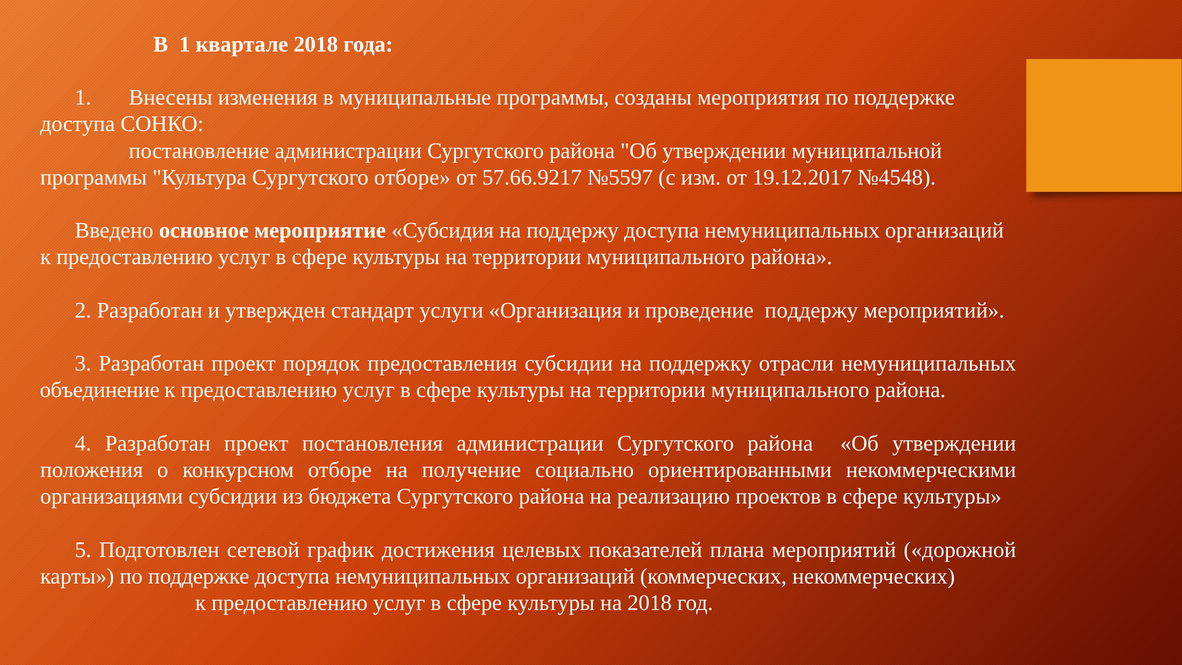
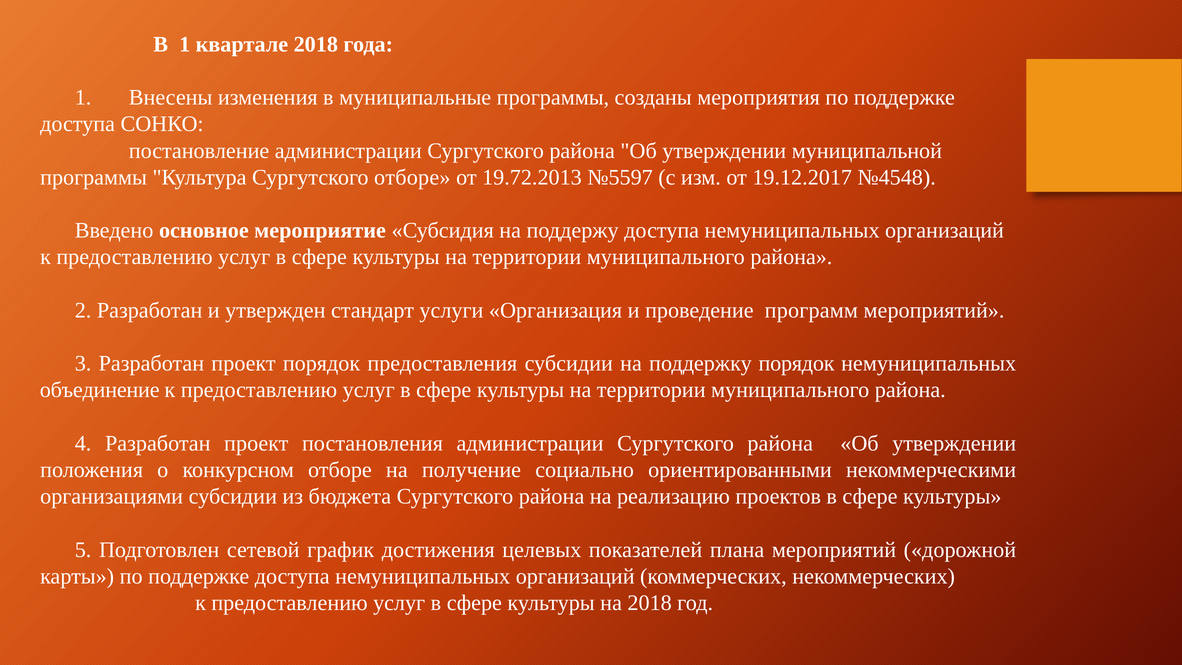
57.66.9217: 57.66.9217 -> 19.72.2013
проведение поддержу: поддержу -> программ
поддержку отрасли: отрасли -> порядок
